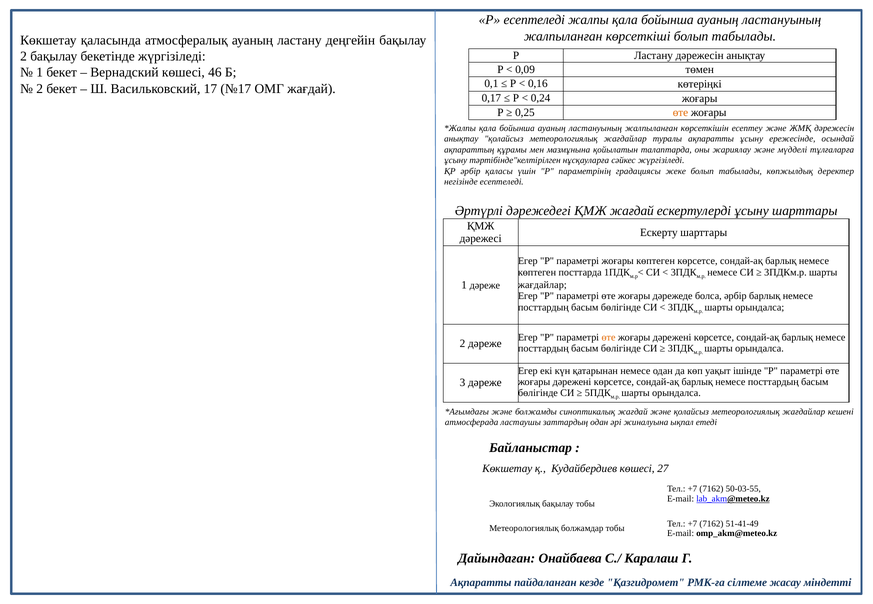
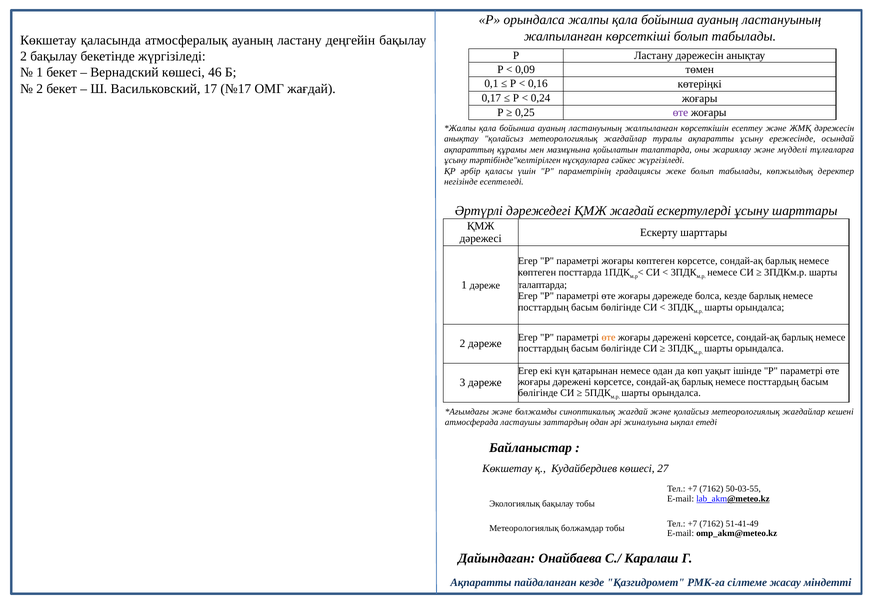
Р есептеледі: есептеледі -> орындалса
өте at (680, 113) colour: orange -> purple
жағдайлар at (542, 285): жағдайлар -> талаптарда
болса әрбір: әрбір -> кезде
